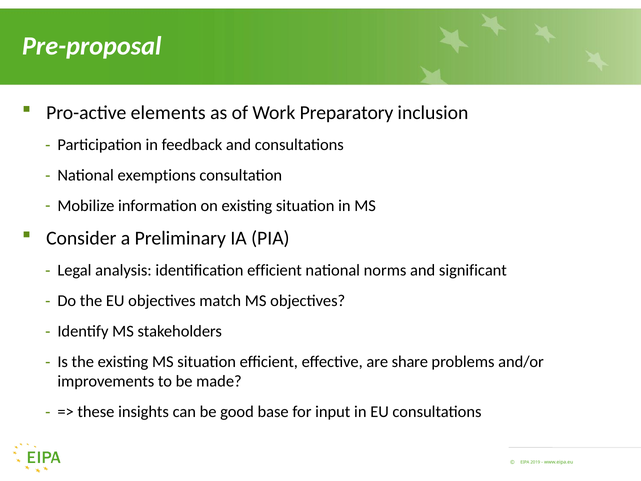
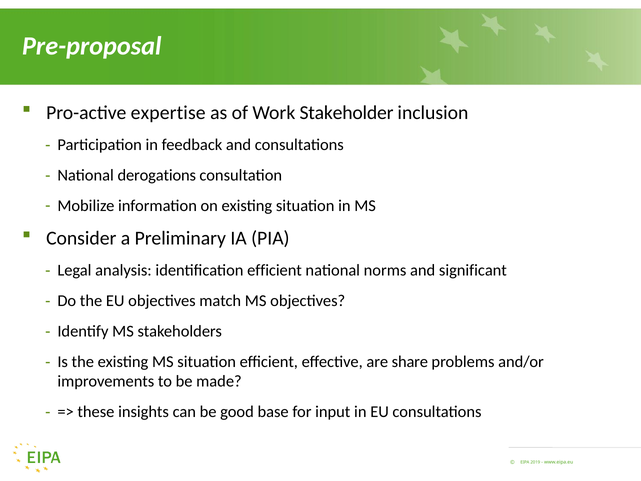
elements: elements -> expertise
Preparatory: Preparatory -> Stakeholder
exemptions: exemptions -> derogations
